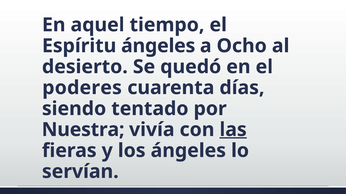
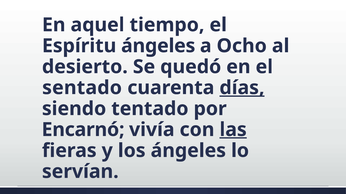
poderes: poderes -> sentado
días underline: none -> present
Nuestra: Nuestra -> Encarnó
